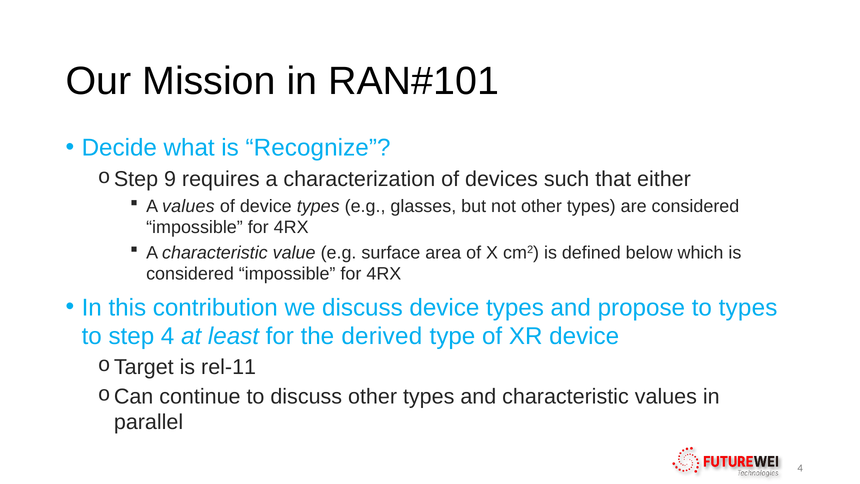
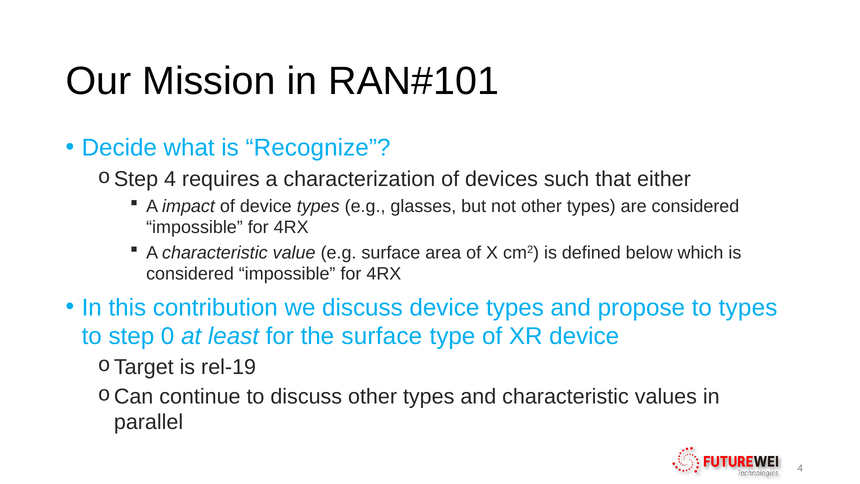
9 at (170, 179): 9 -> 4
A values: values -> impact
step 4: 4 -> 0
the derived: derived -> surface
rel-11: rel-11 -> rel-19
